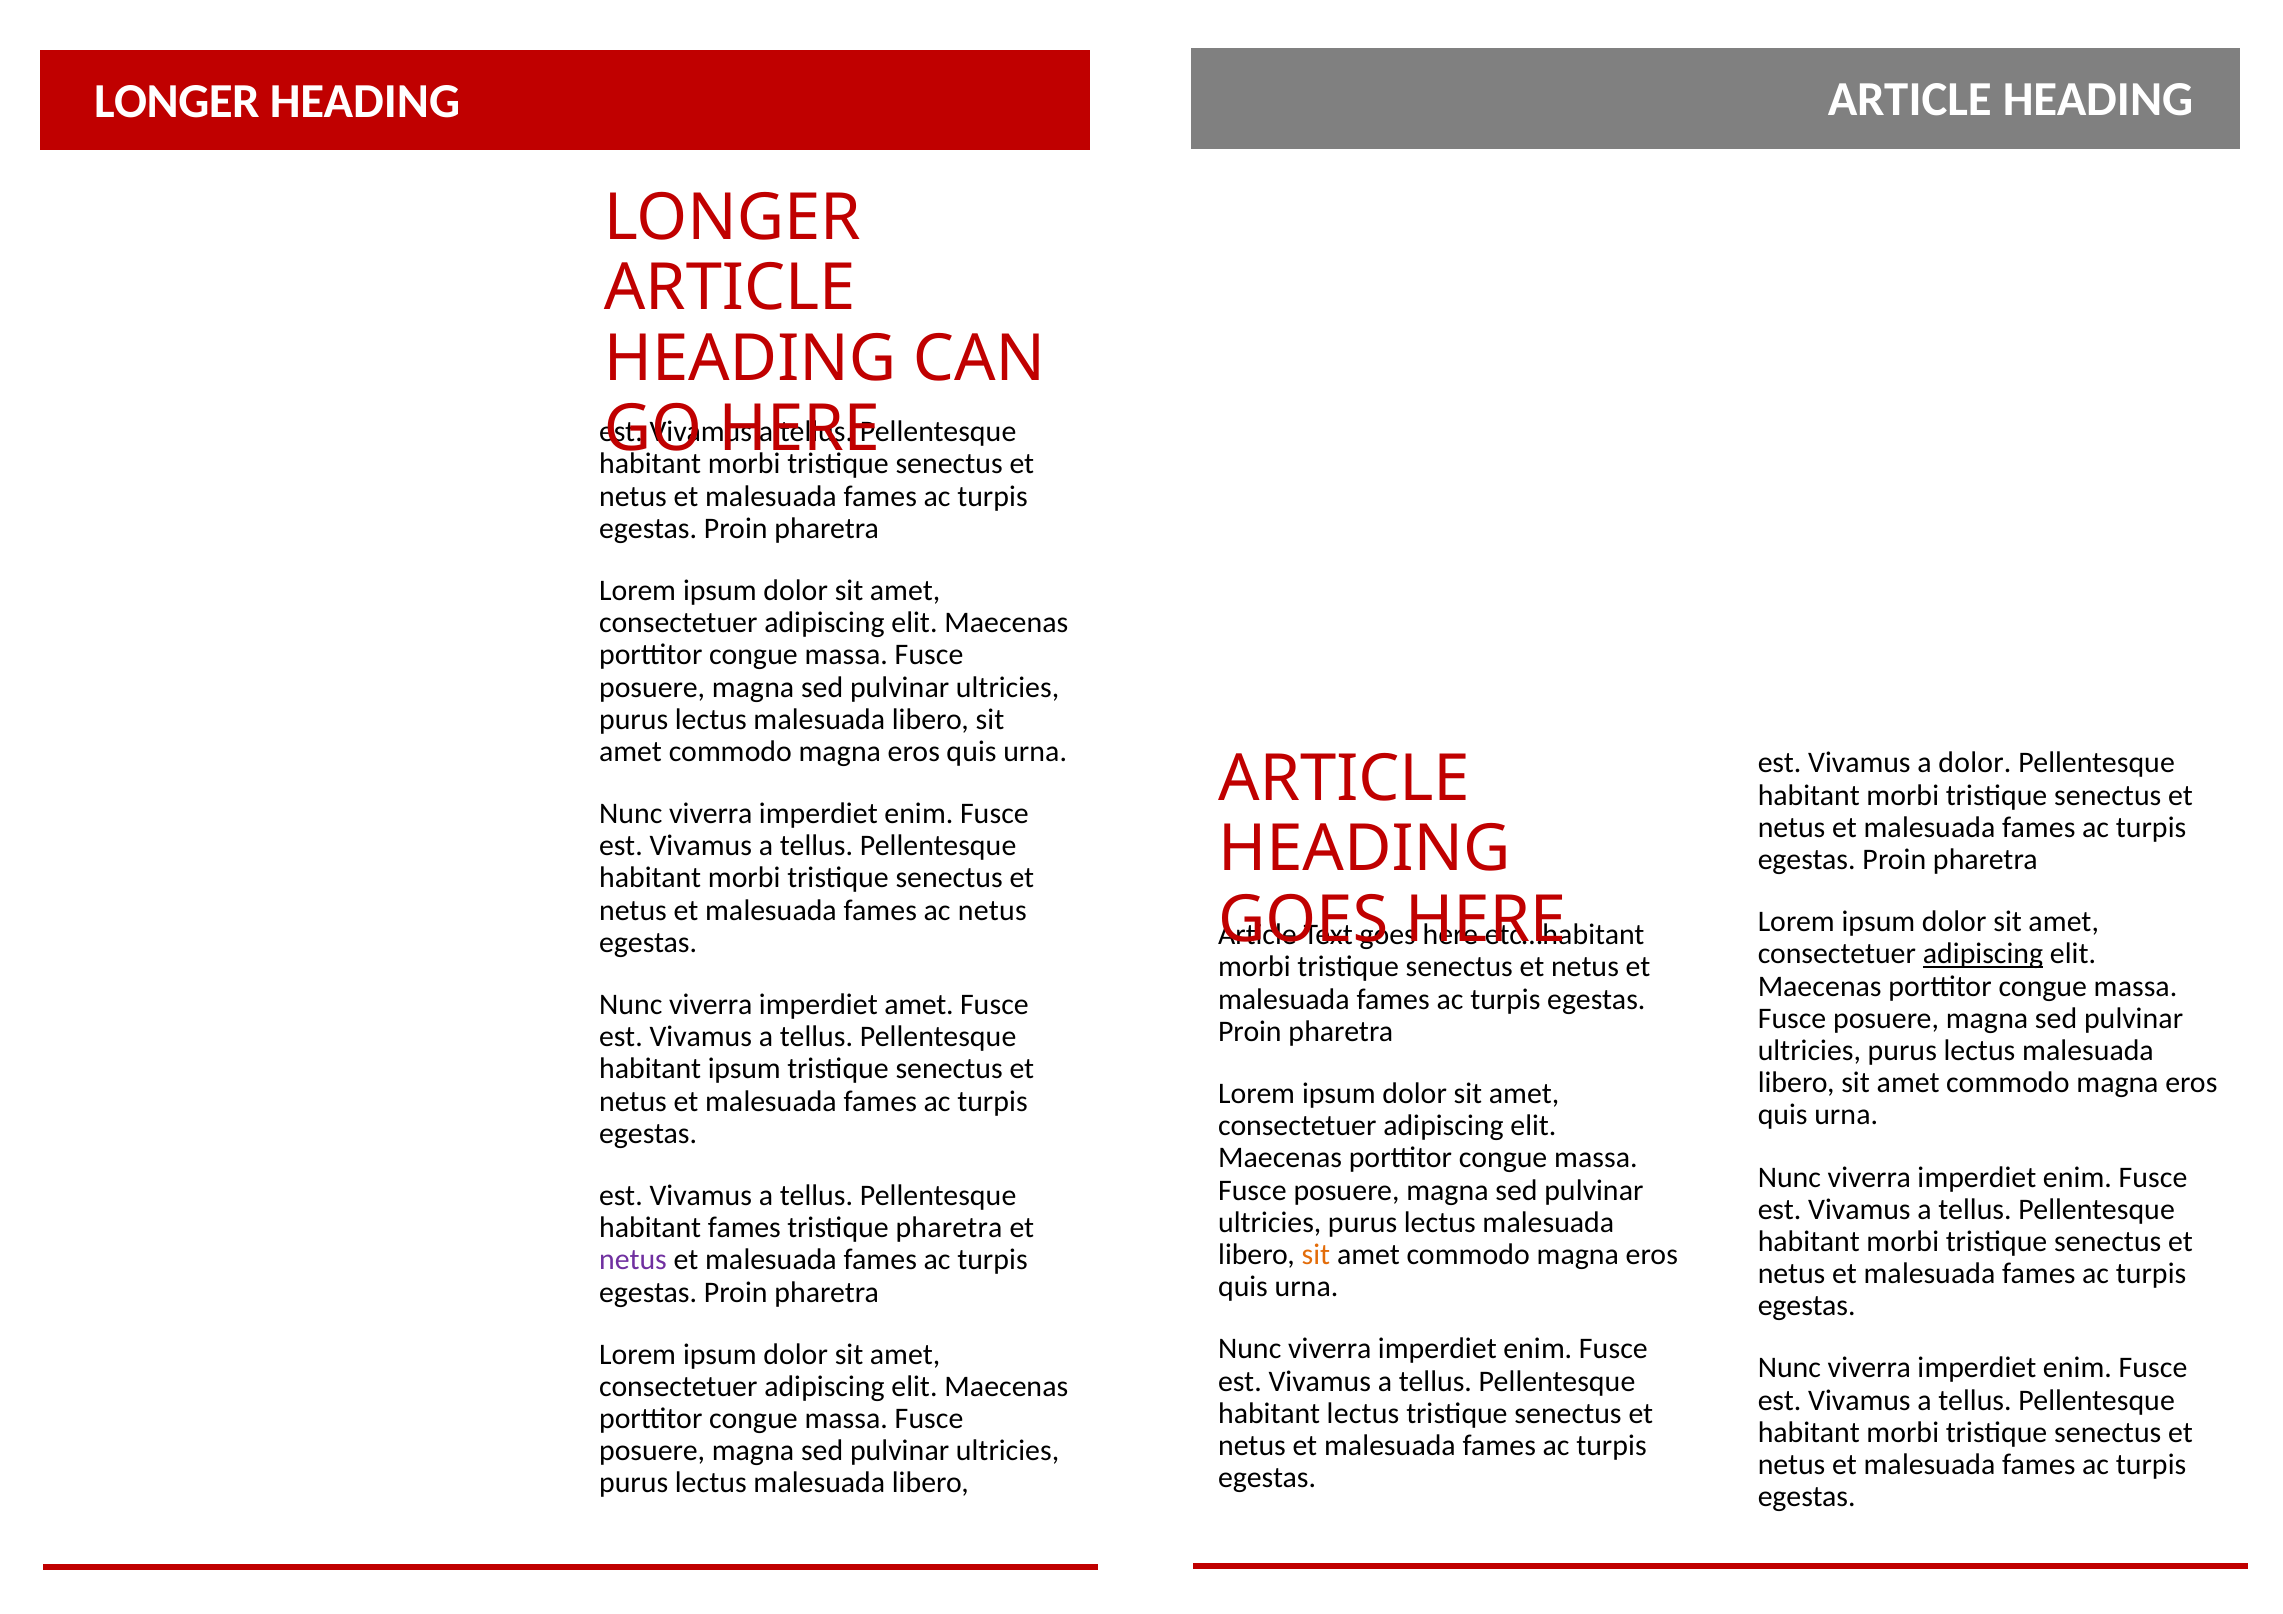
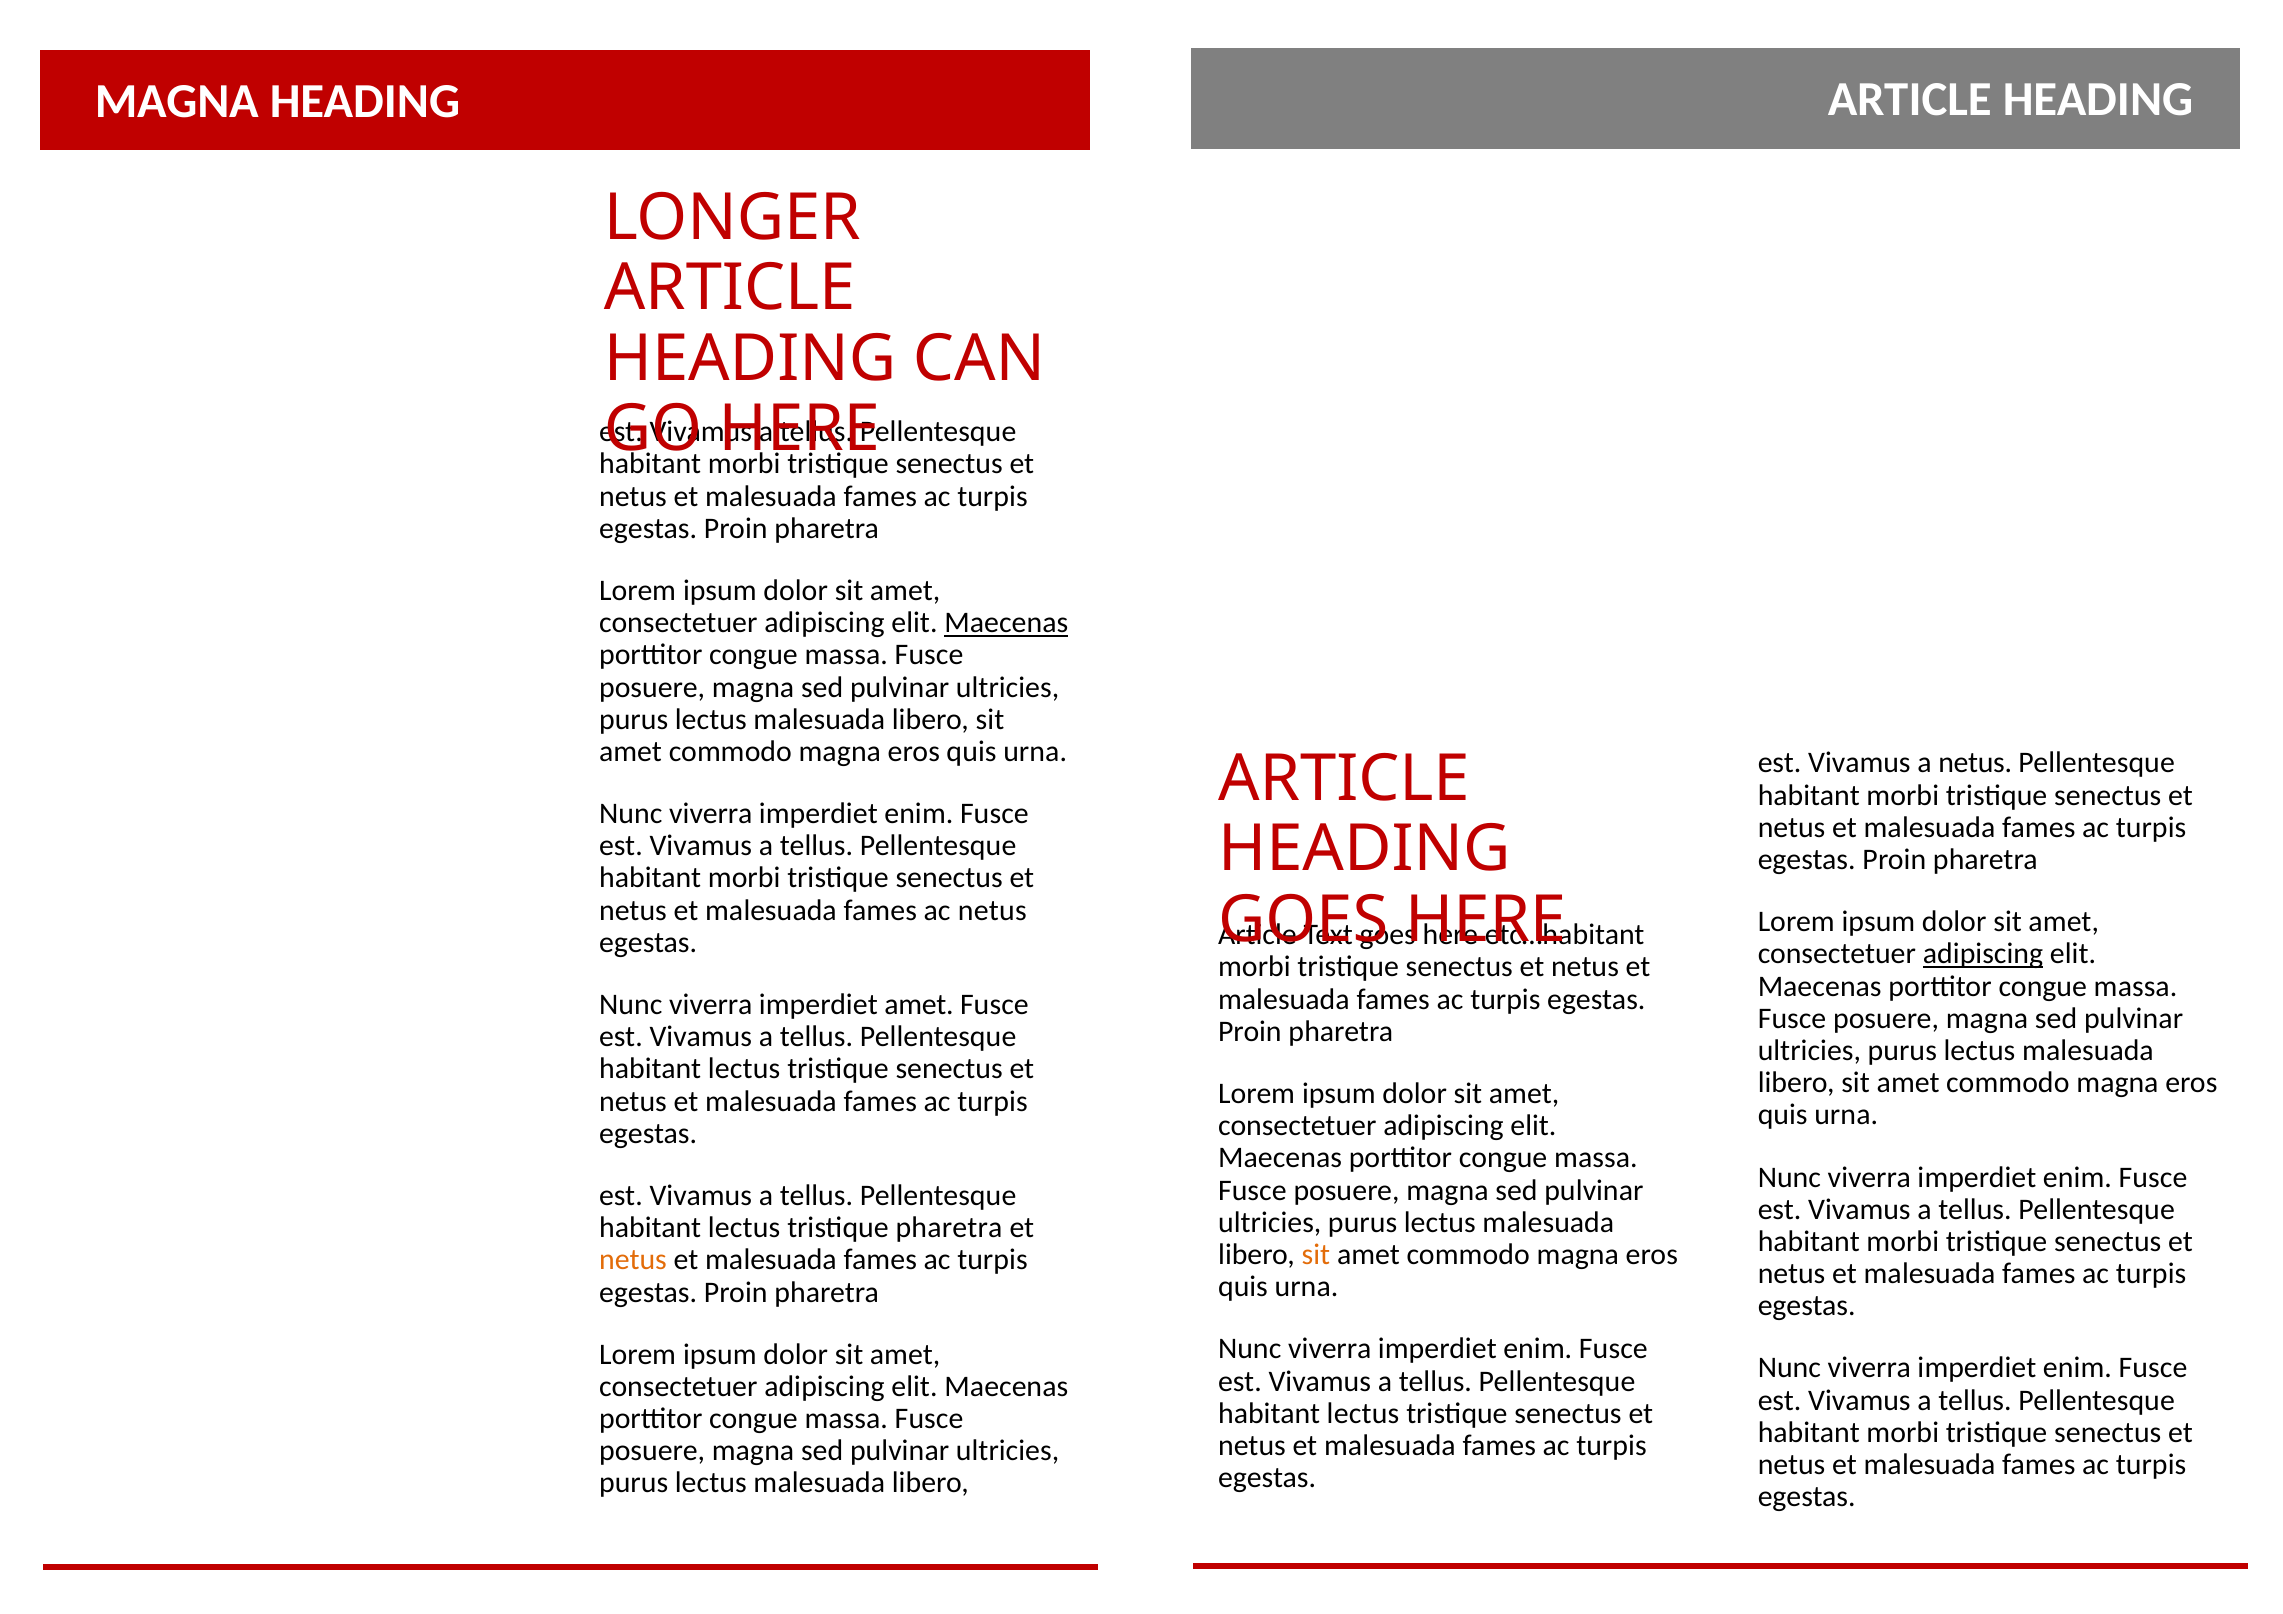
LONGER at (177, 101): LONGER -> MAGNA
Maecenas at (1006, 623) underline: none -> present
a dolor: dolor -> netus
ipsum at (744, 1069): ipsum -> lectus
fames at (744, 1228): fames -> lectus
netus at (633, 1260) colour: purple -> orange
